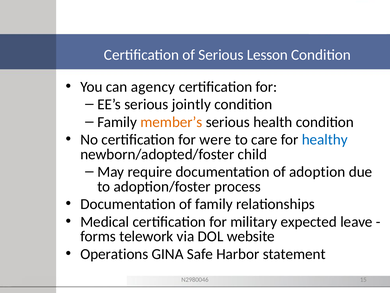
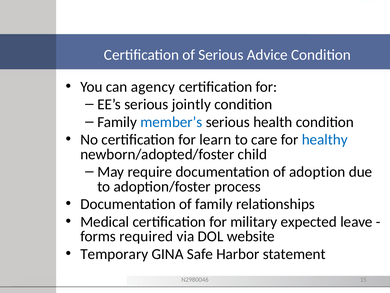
Lesson: Lesson -> Advice
member’s colour: orange -> blue
were: were -> learn
telework: telework -> required
Operations: Operations -> Temporary
